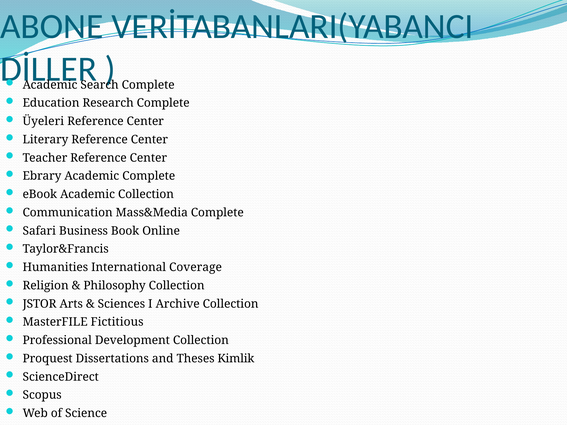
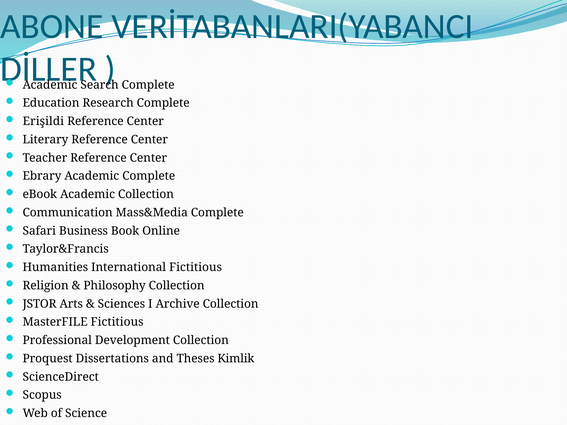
Üyeleri: Üyeleri -> Erişildi
International Coverage: Coverage -> Fictitious
